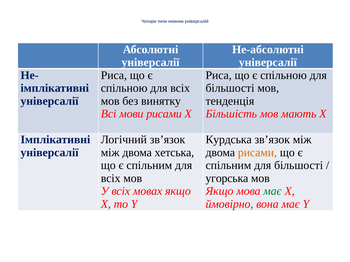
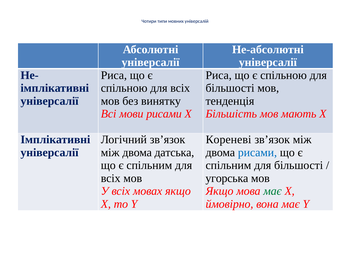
Курдська: Курдська -> Кореневі
хетська: хетська -> датська
рисами at (257, 153) colour: orange -> blue
